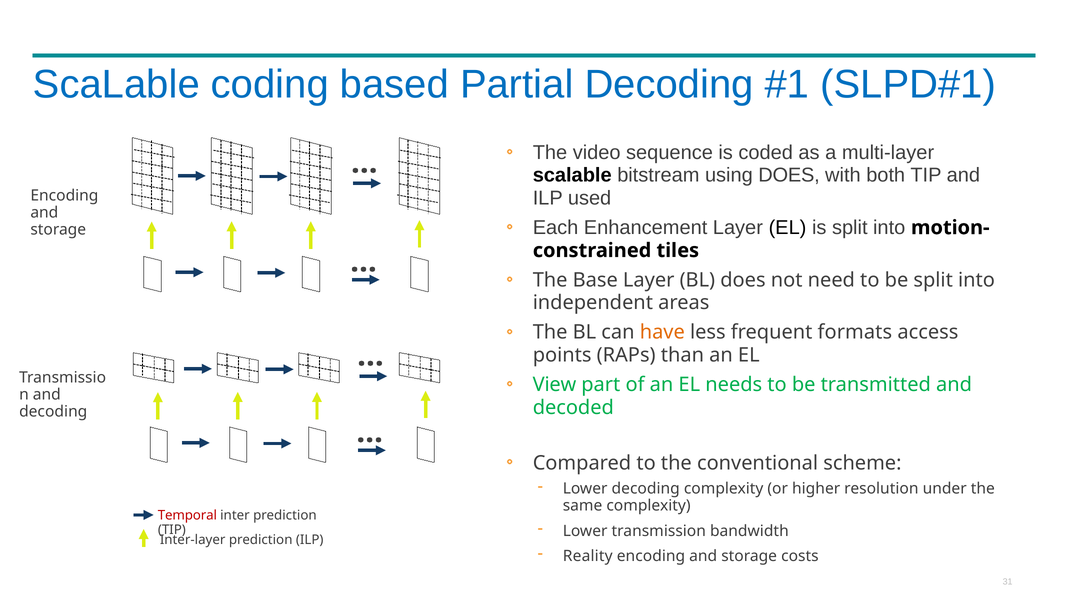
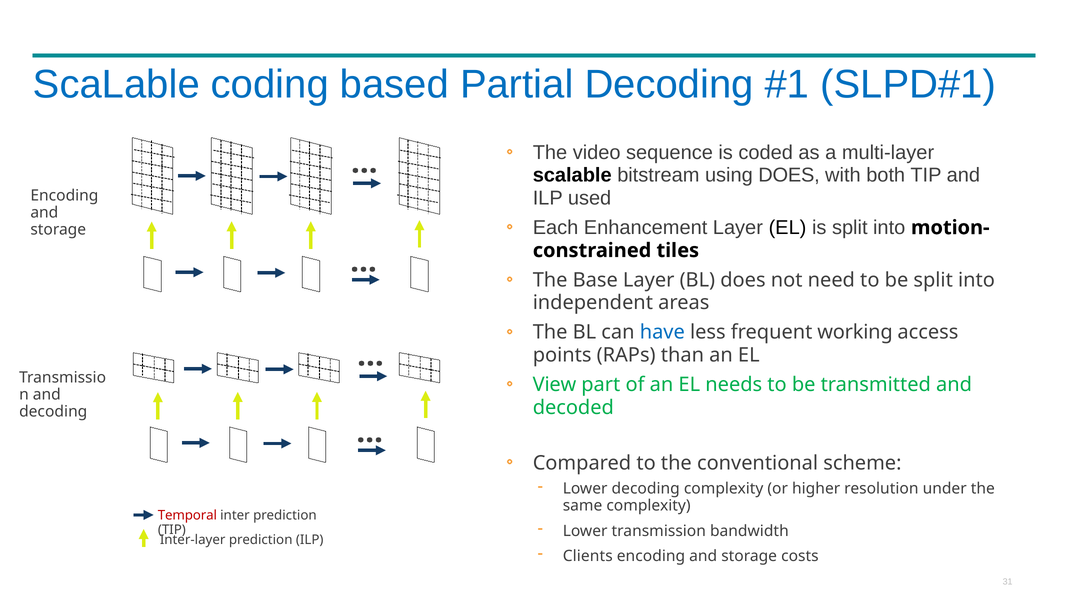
have colour: orange -> blue
formats: formats -> working
Reality: Reality -> Clients
